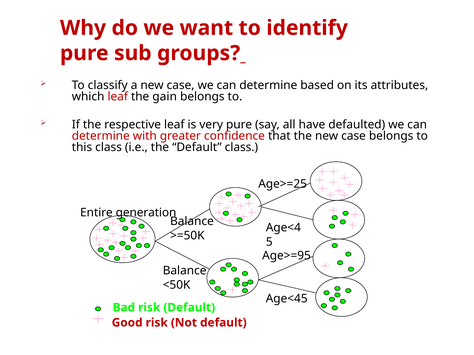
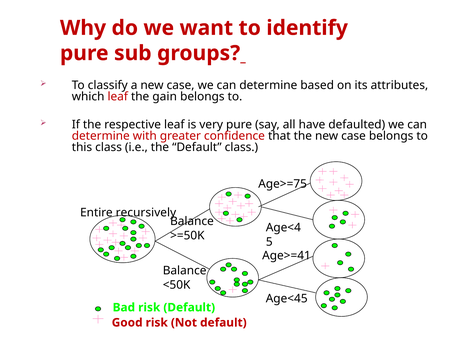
Age>=25: Age>=25 -> Age>=75
generation: generation -> recursively
Age>=95: Age>=95 -> Age>=41
